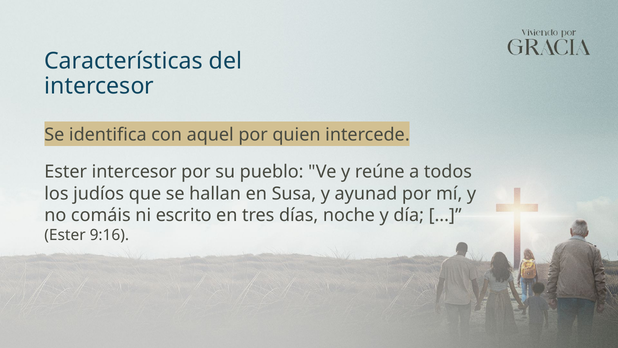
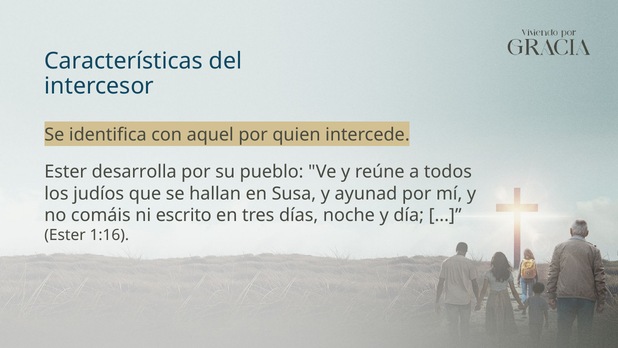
Ester intercesor: intercesor -> desarrolla
9:16: 9:16 -> 1:16
